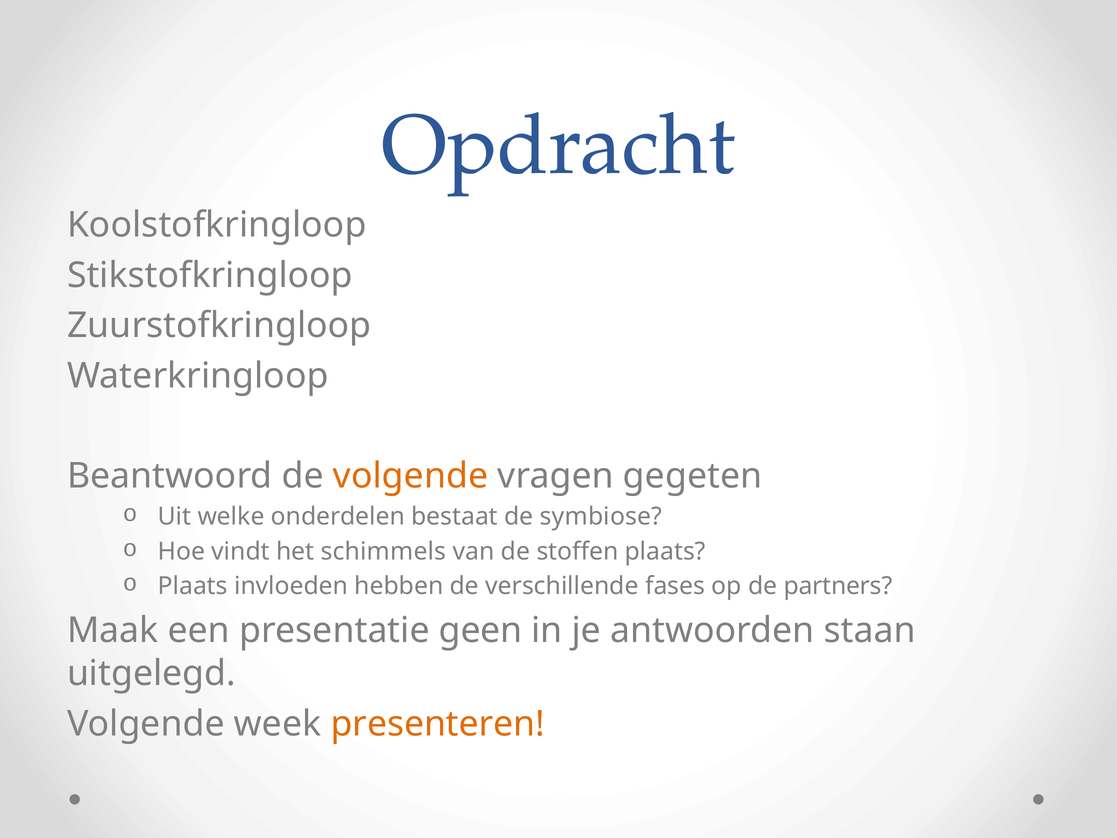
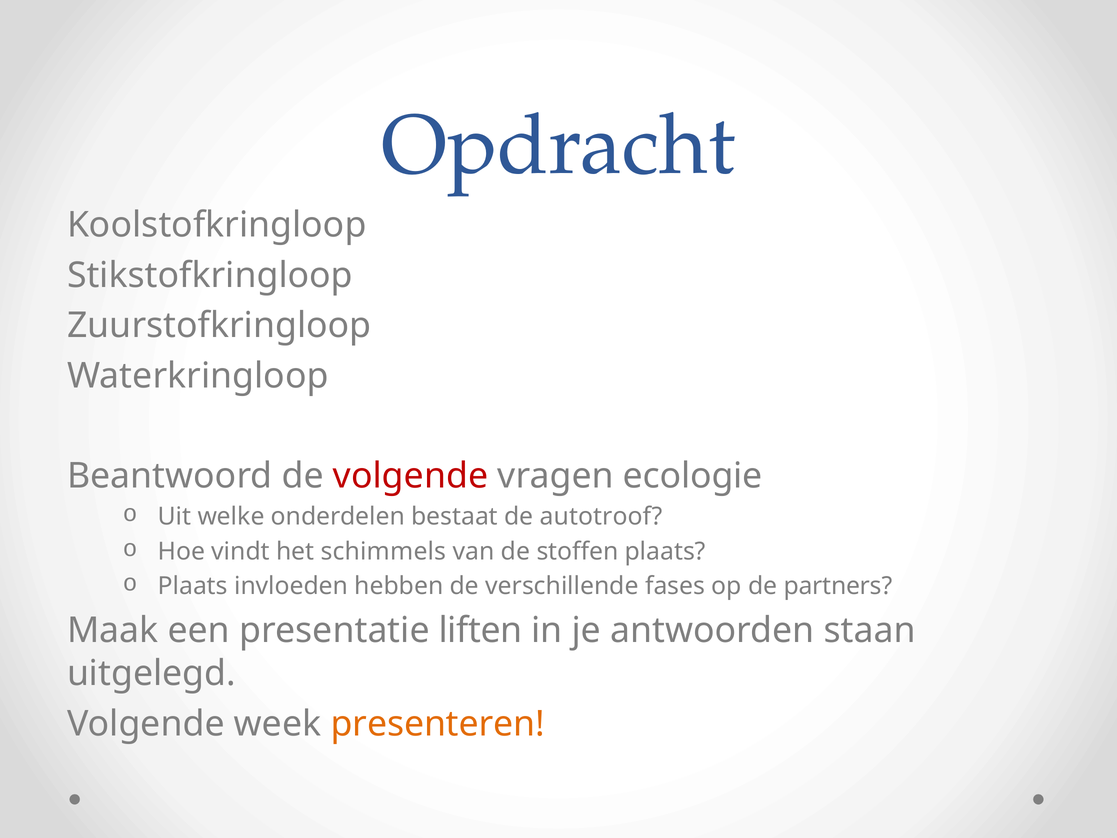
volgende at (411, 476) colour: orange -> red
gegeten: gegeten -> ecologie
symbiose: symbiose -> autotroof
geen: geen -> liften
